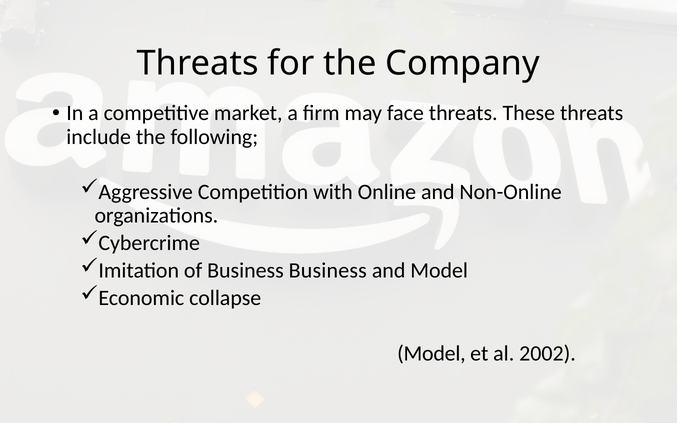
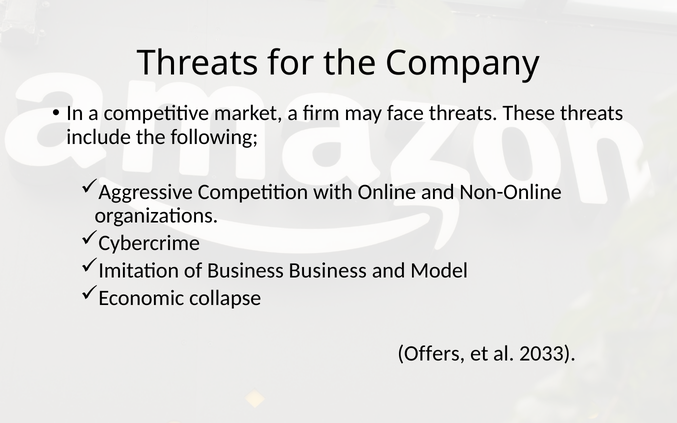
Model at (431, 353): Model -> Offers
2002: 2002 -> 2033
